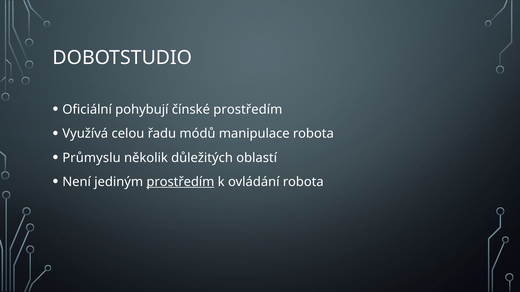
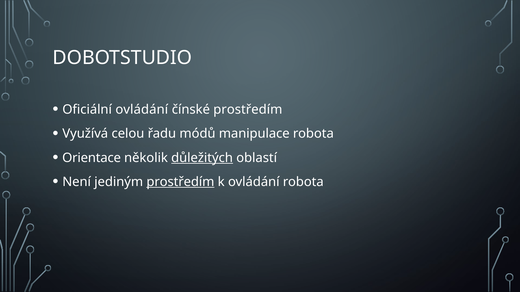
Oficiální pohybují: pohybují -> ovládání
Průmyslu: Průmyslu -> Orientace
důležitých underline: none -> present
